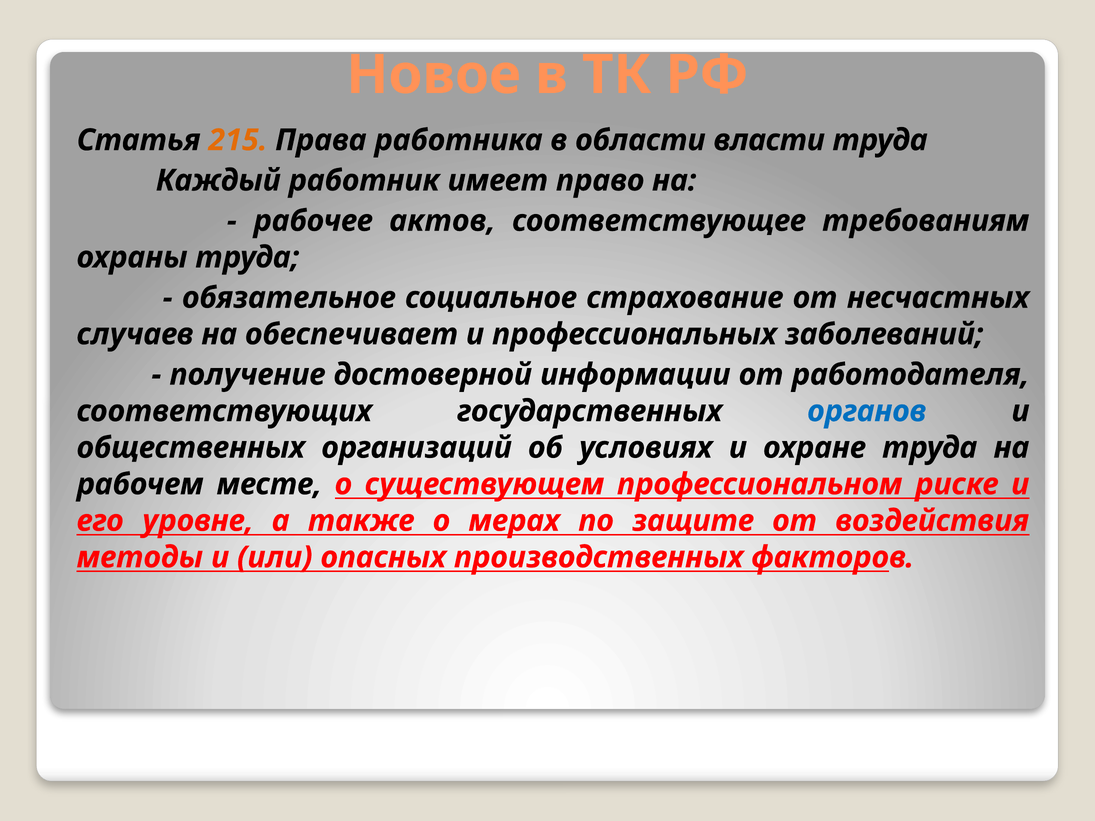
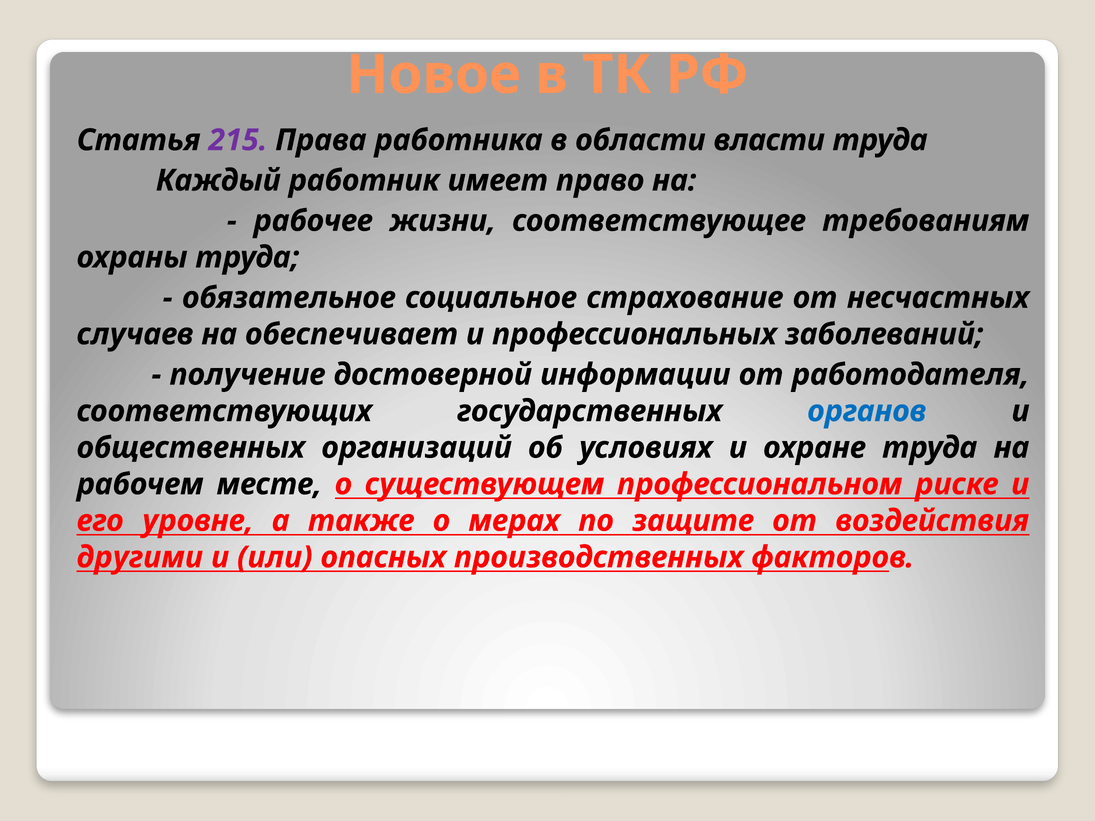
215 colour: orange -> purple
актов: актов -> жизни
методы: методы -> другими
